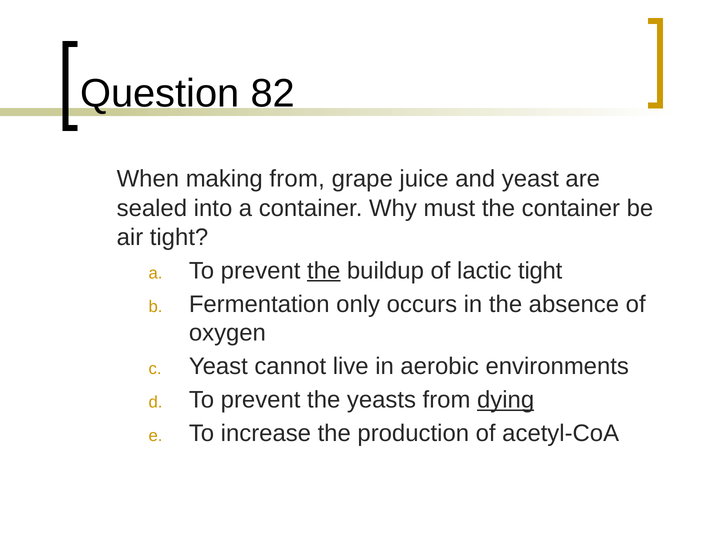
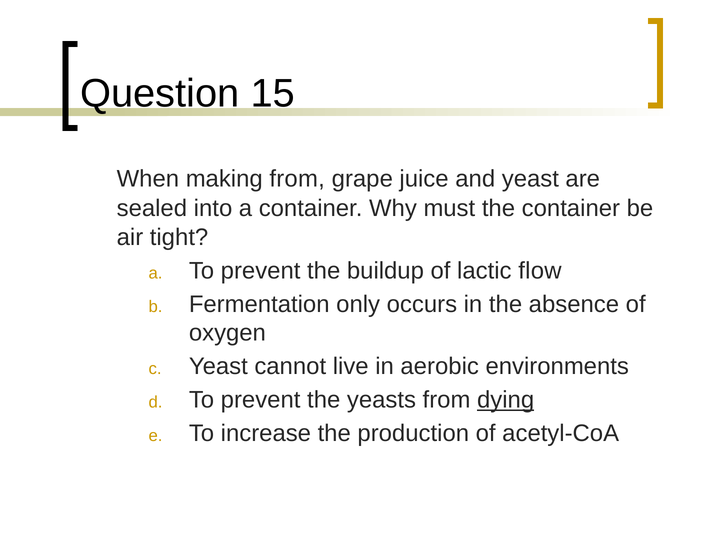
82: 82 -> 15
the at (324, 271) underline: present -> none
lactic tight: tight -> flow
